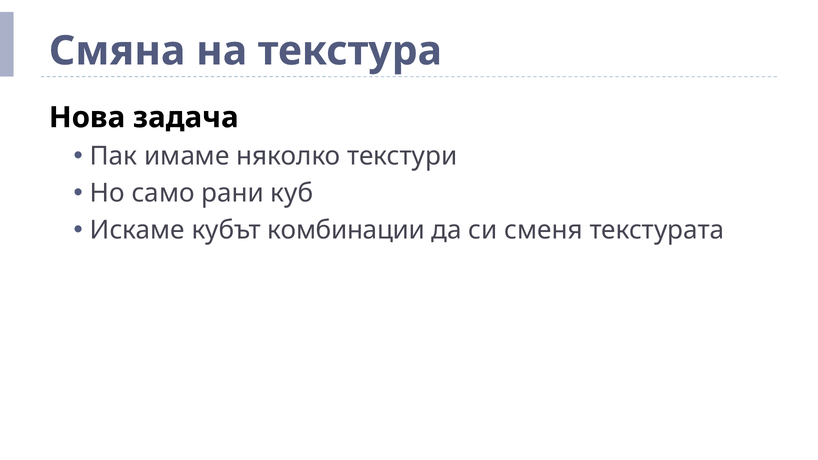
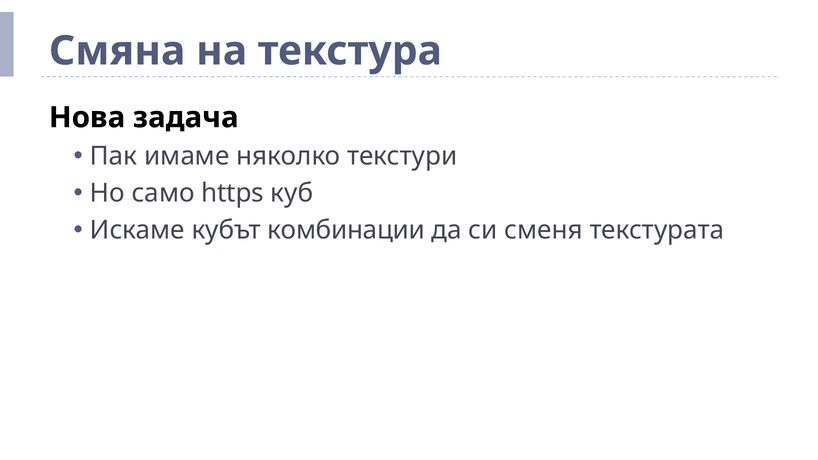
рани: рани -> https
